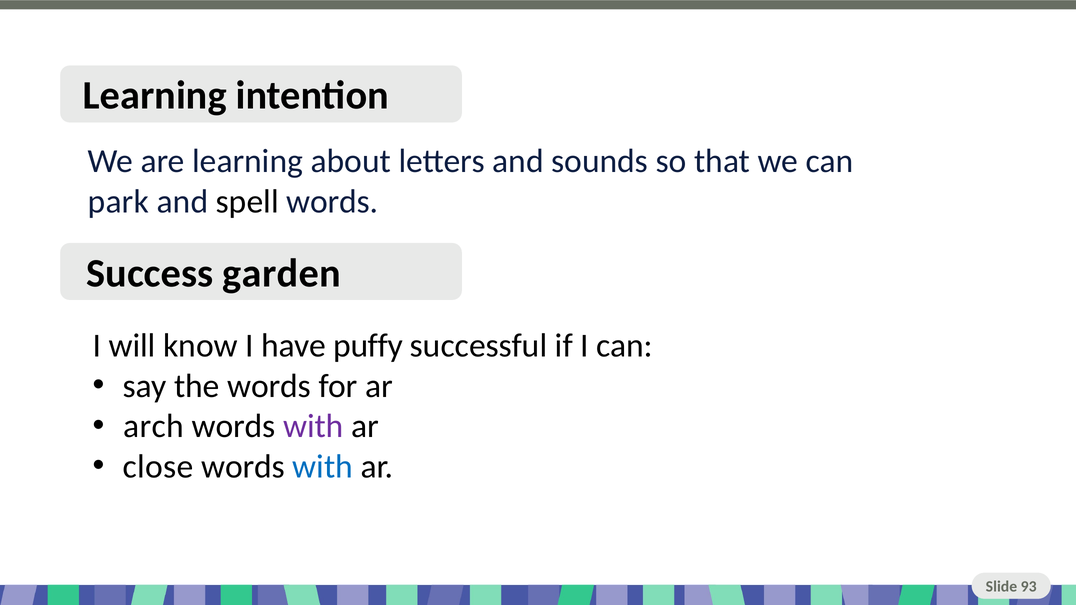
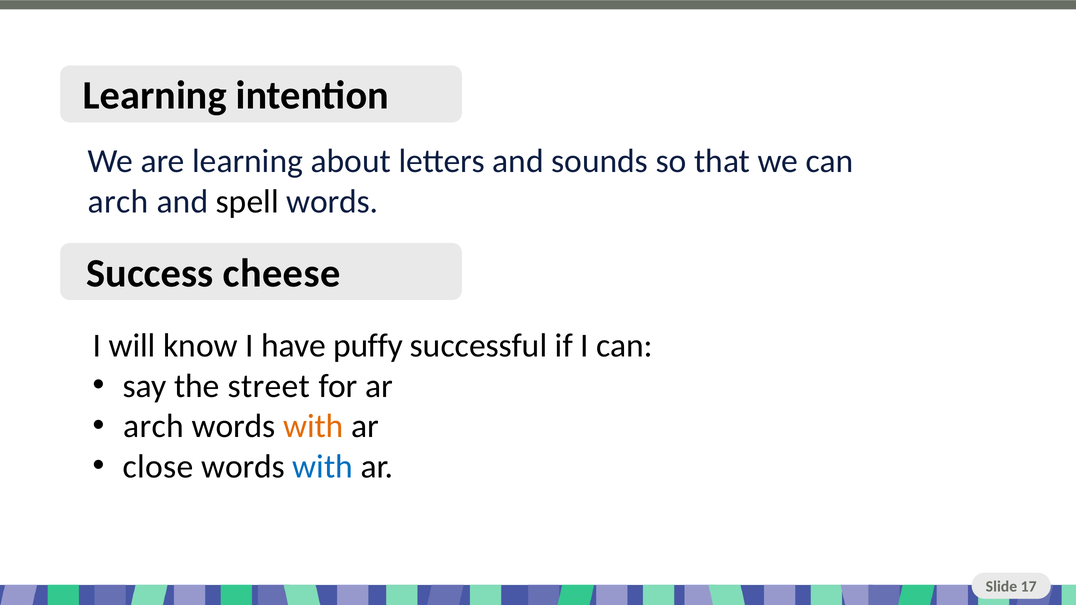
park at (118, 202): park -> arch
garden: garden -> cheese
the words: words -> street
with at (313, 427) colour: purple -> orange
93: 93 -> 17
